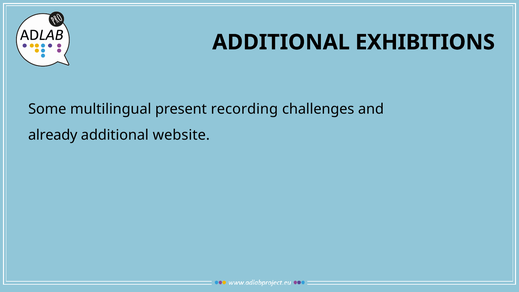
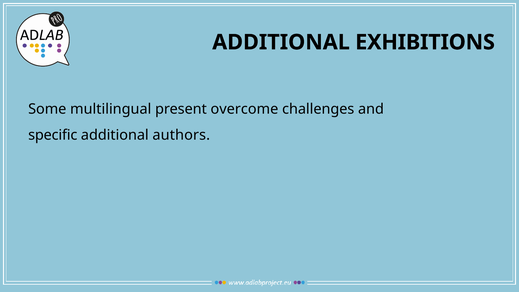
recording: recording -> overcome
already: already -> specific
website: website -> authors
